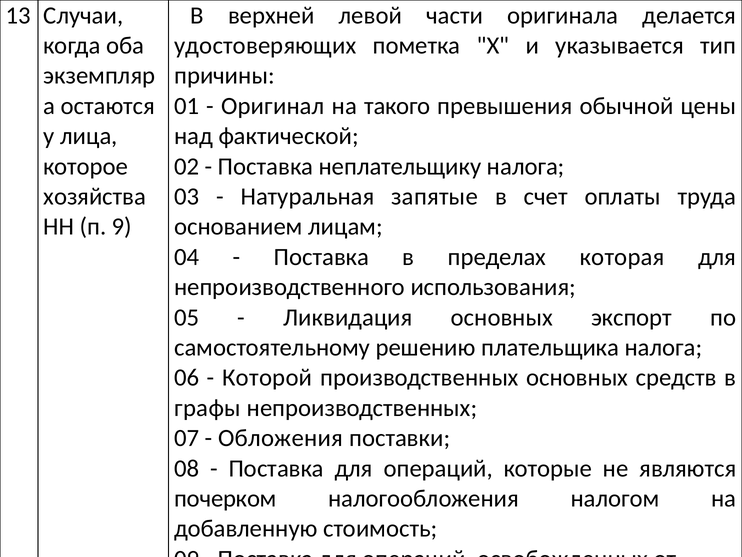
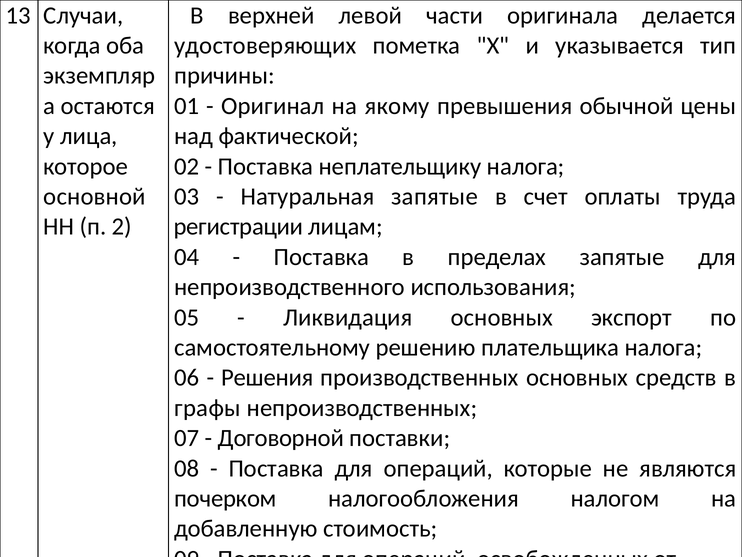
такого: такого -> якому
хозяйства: хозяйства -> основной
9: 9 -> 2
основанием: основанием -> регистрации
пределах которая: которая -> запятые
Которой: Которой -> Решения
Обложения: Обложения -> Договорной
